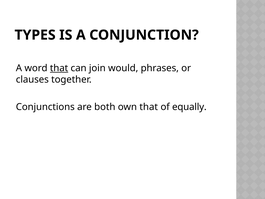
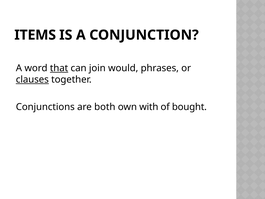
TYPES: TYPES -> ITEMS
clauses underline: none -> present
own that: that -> with
equally: equally -> bought
